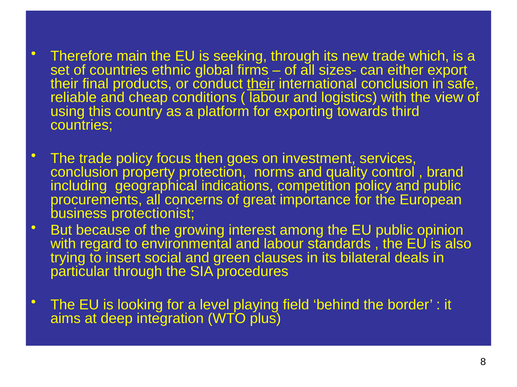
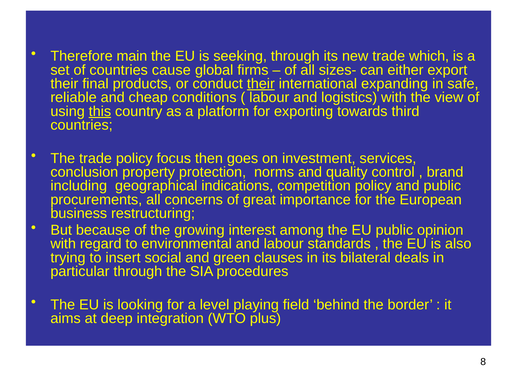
ethnic: ethnic -> cause
international conclusion: conclusion -> expanding
this underline: none -> present
protectionist: protectionist -> restructuring
